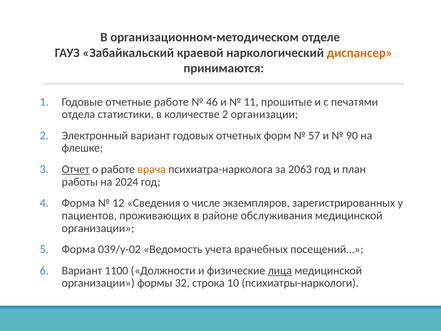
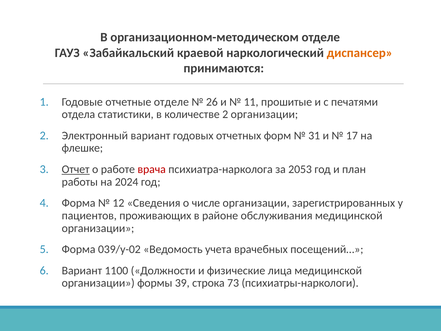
отчетные работе: работе -> отделе
46: 46 -> 26
57: 57 -> 31
90: 90 -> 17
врача colour: orange -> red
2063: 2063 -> 2053
числе экземпляров: экземпляров -> организации
лица underline: present -> none
32: 32 -> 39
10: 10 -> 73
